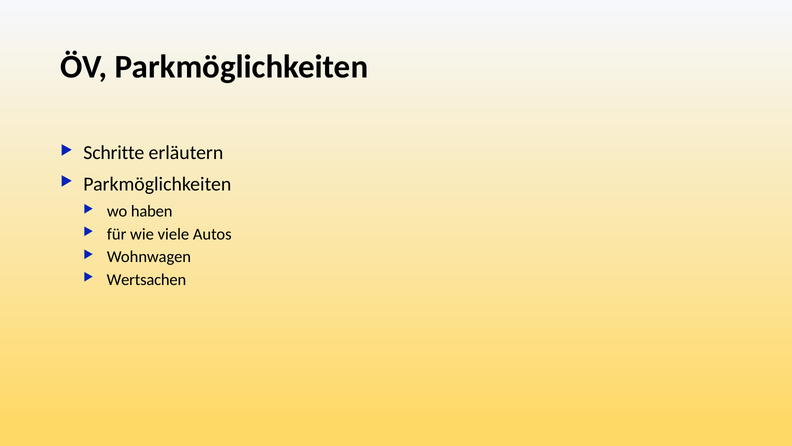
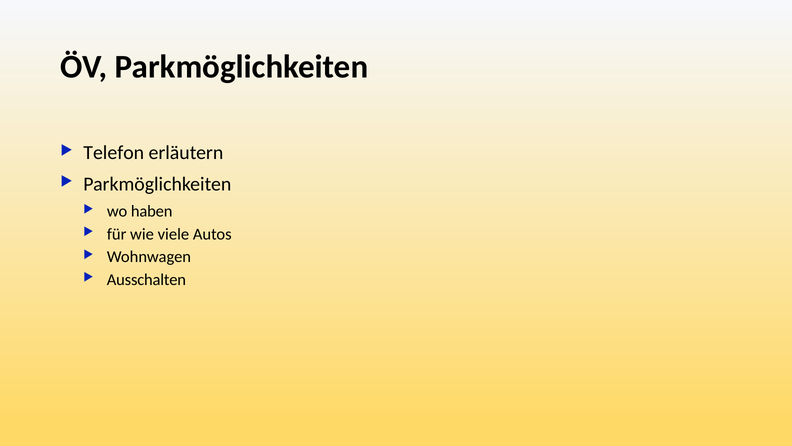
Schritte: Schritte -> Telefon
Wertsachen: Wertsachen -> Ausschalten
